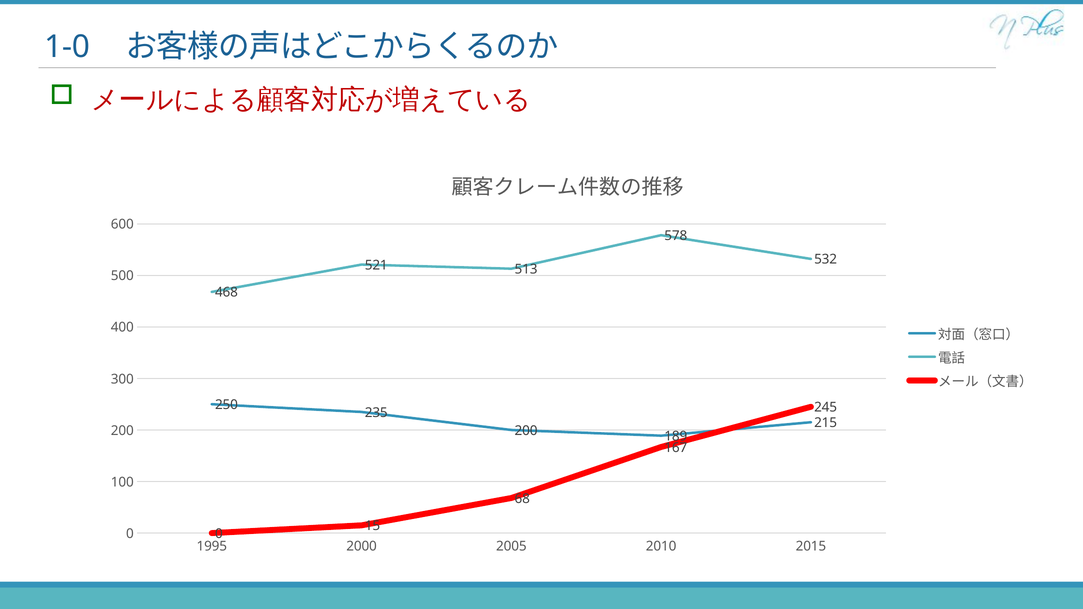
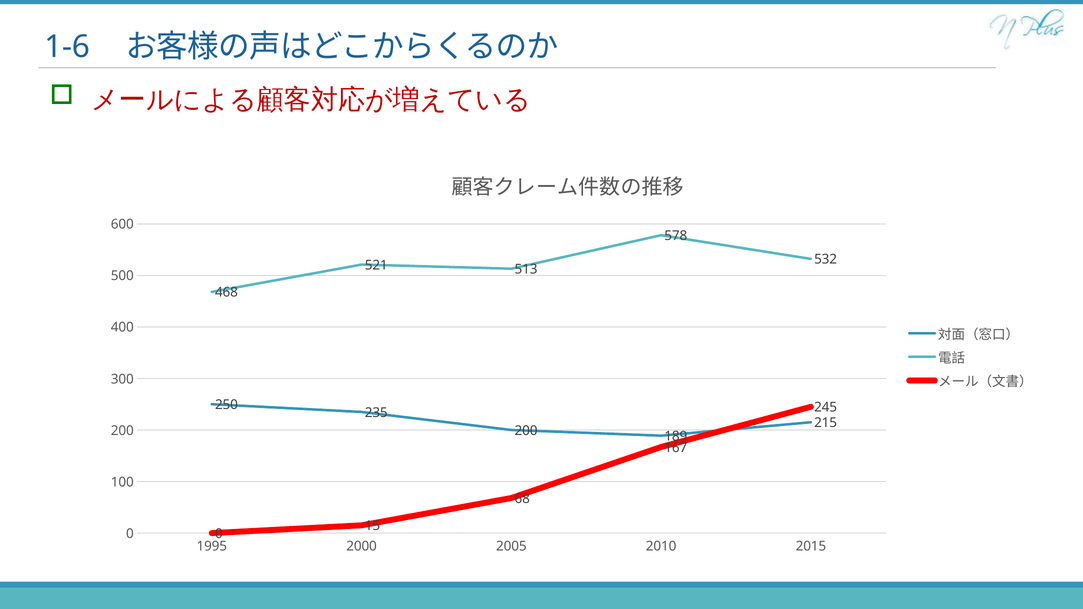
1-0: 1-0 -> 1-6
